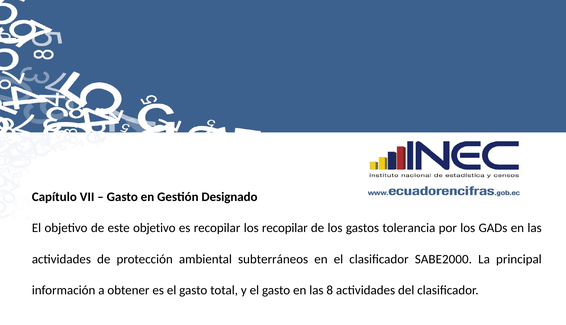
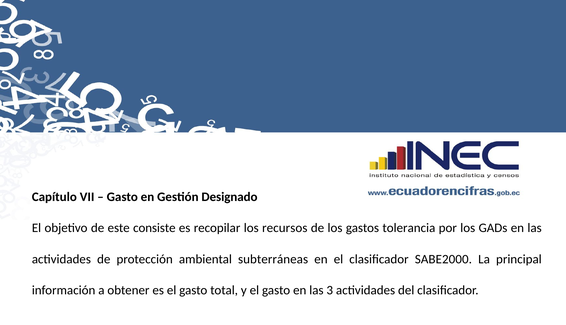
este objetivo: objetivo -> consiste
los recopilar: recopilar -> recursos
subterráneos: subterráneos -> subterráneas
8: 8 -> 3
